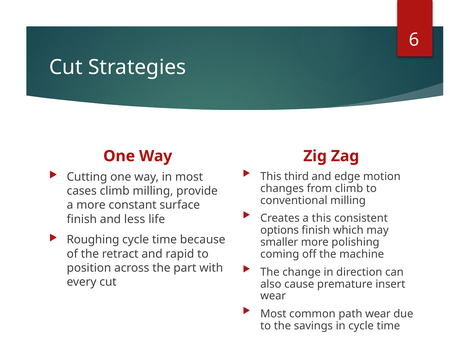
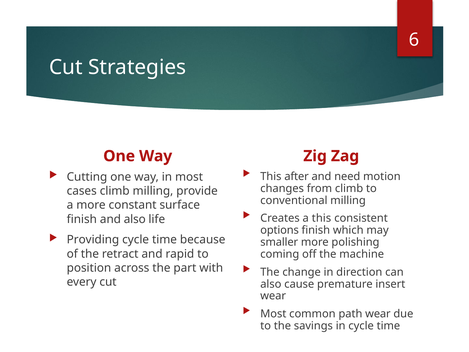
third: third -> after
edge: edge -> need
and less: less -> also
Roughing: Roughing -> Providing
